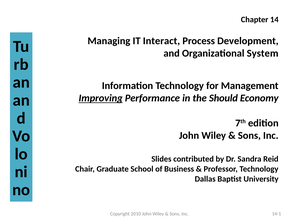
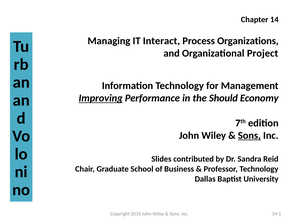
Development: Development -> Organizations
System: System -> Project
Sons at (249, 136) underline: none -> present
